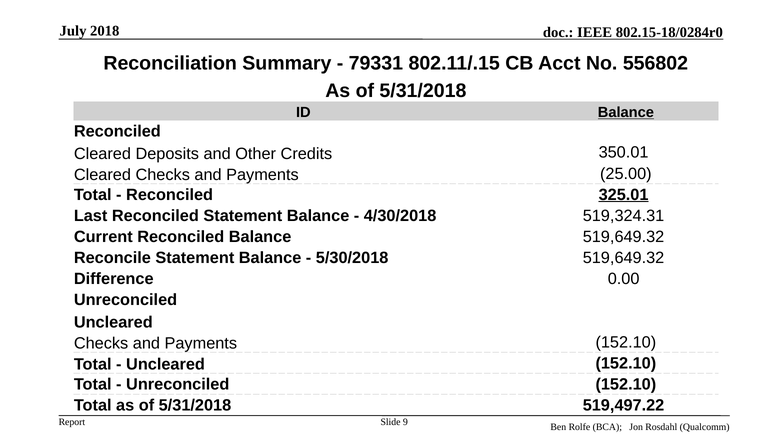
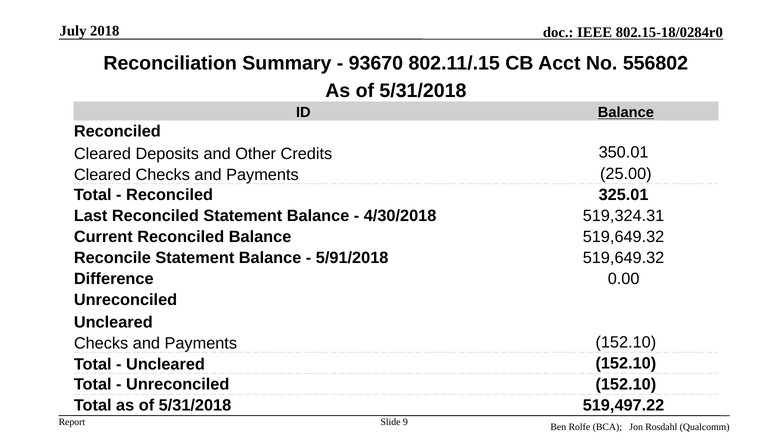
79331: 79331 -> 93670
325.01 underline: present -> none
5/30/2018: 5/30/2018 -> 5/91/2018
